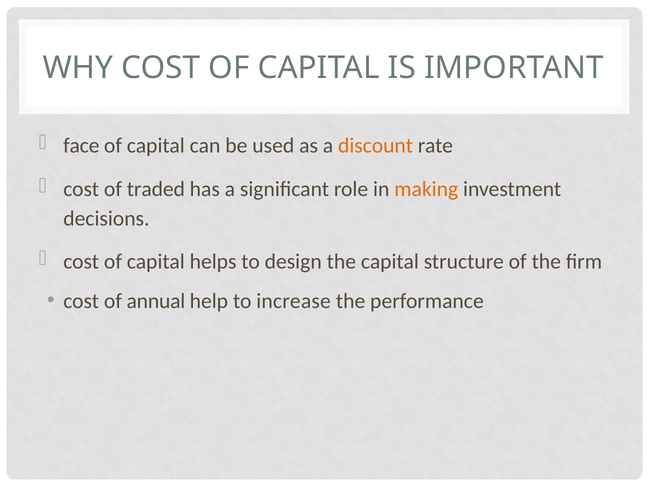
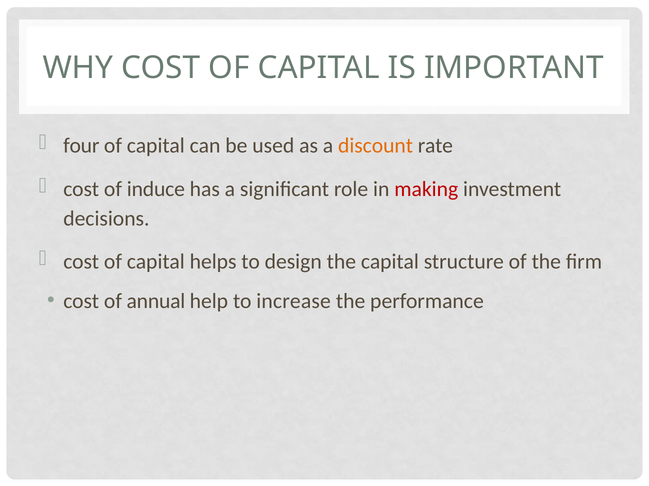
face: face -> four
traded: traded -> induce
making colour: orange -> red
